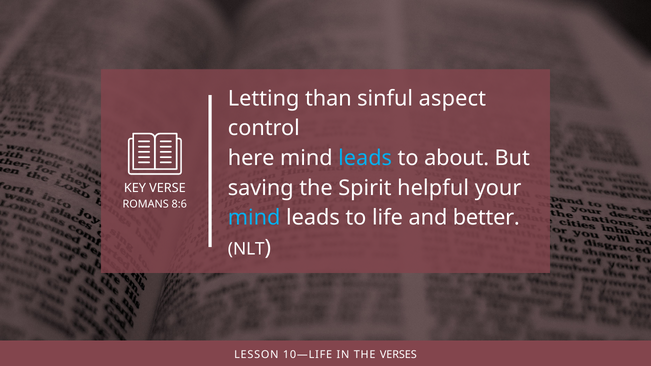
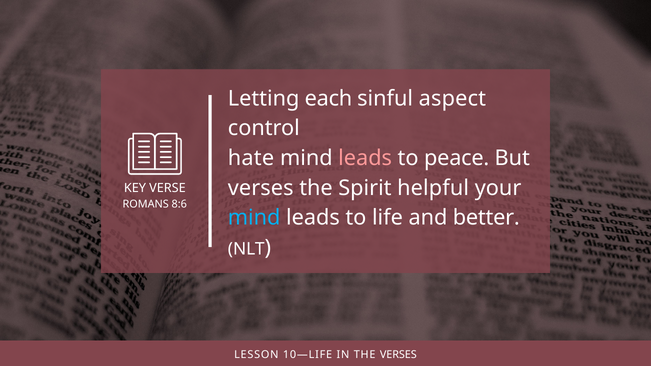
than: than -> each
here: here -> hate
leads at (365, 158) colour: light blue -> pink
about: about -> peace
saving at (261, 188): saving -> verses
